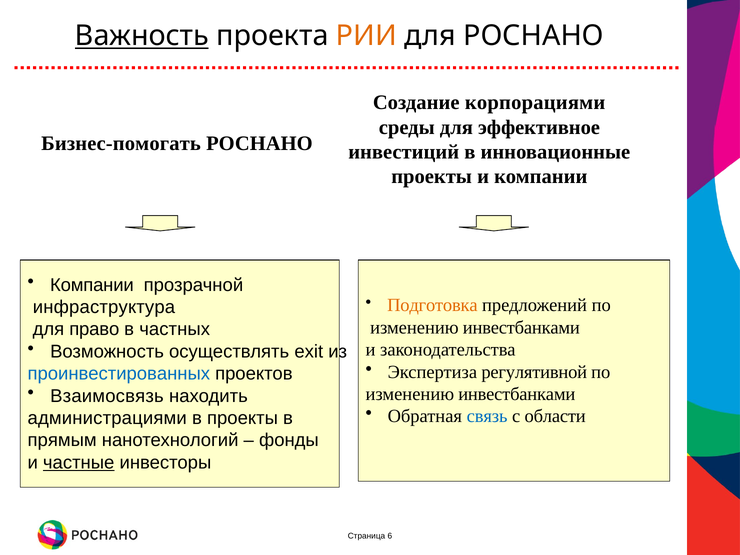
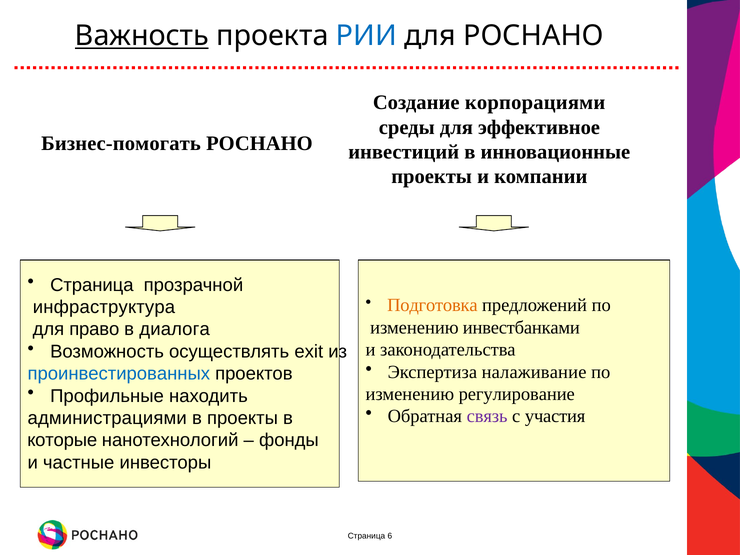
РИИ colour: orange -> blue
Компании at (92, 285): Компании -> Страница
частных: частных -> диалога
регулятивной: регулятивной -> налаживание
инвестбанками at (517, 394): инвестбанками -> регулирование
Взаимосвязь: Взаимосвязь -> Профильные
связь colour: blue -> purple
области: области -> участия
прямым: прямым -> которые
частные underline: present -> none
